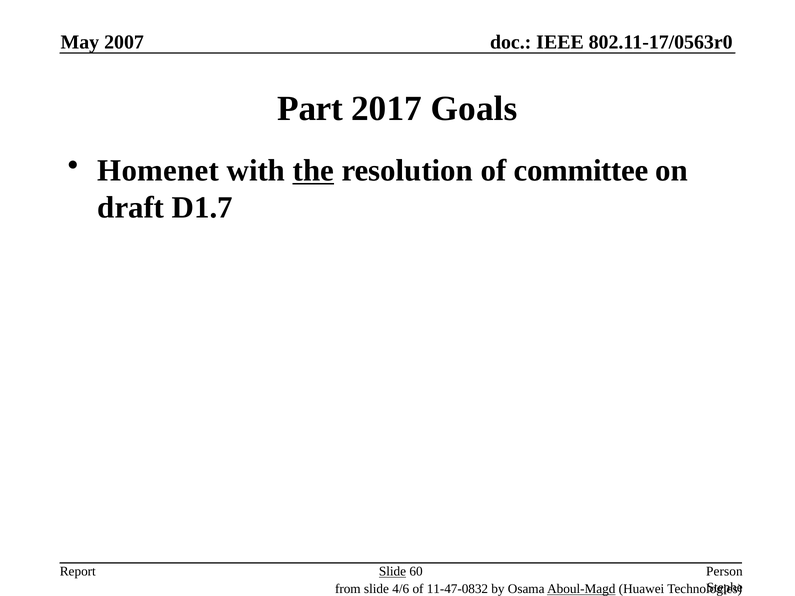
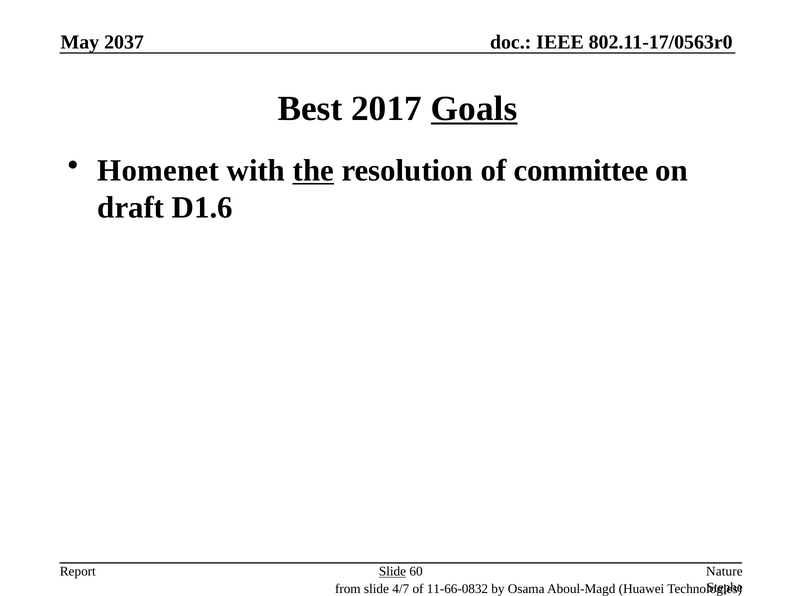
2007: 2007 -> 2037
Part: Part -> Best
Goals underline: none -> present
D1.7: D1.7 -> D1.6
Person: Person -> Nature
4/6: 4/6 -> 4/7
11-47-0832: 11-47-0832 -> 11-66-0832
Aboul-Magd underline: present -> none
